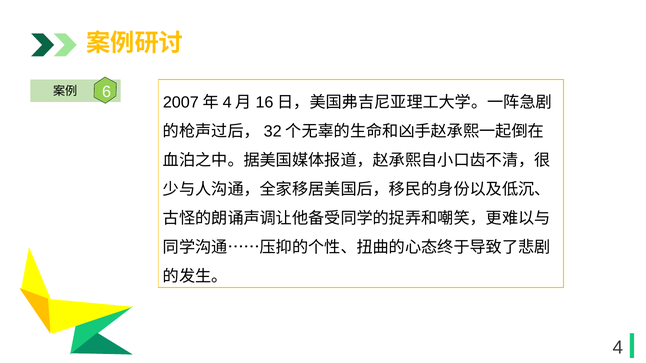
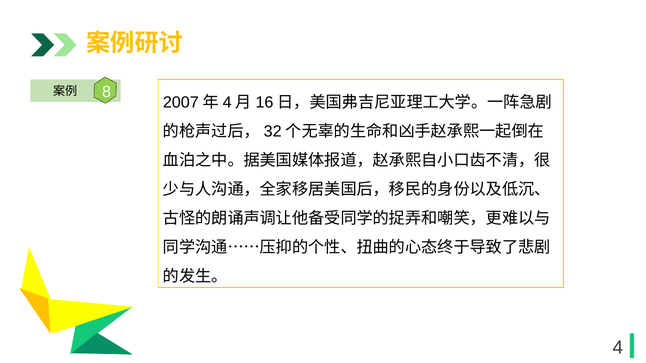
6: 6 -> 8
